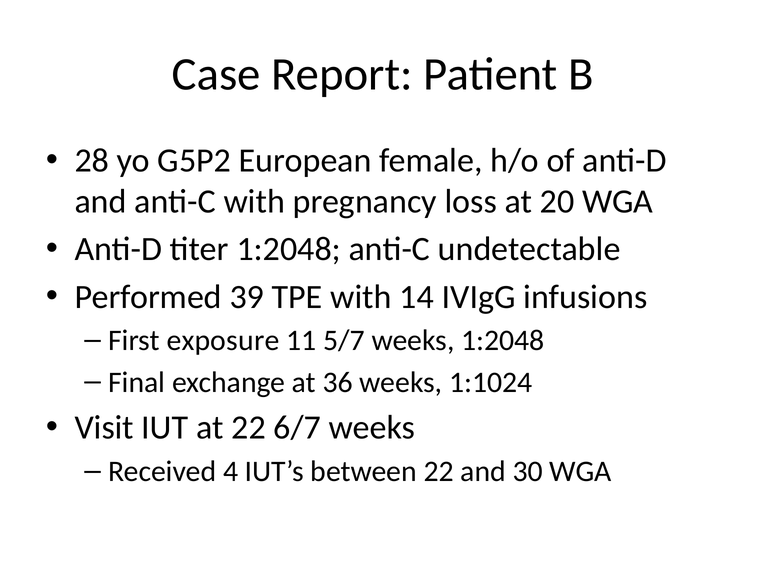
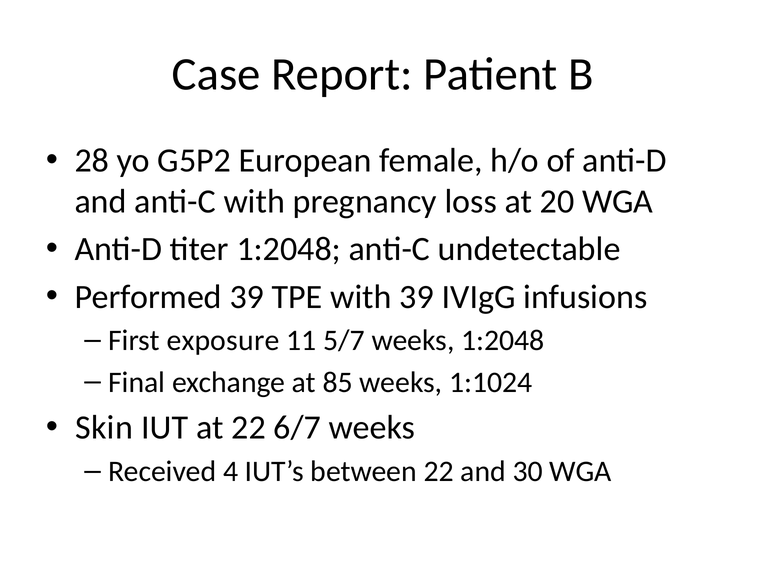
with 14: 14 -> 39
36: 36 -> 85
Visit: Visit -> Skin
